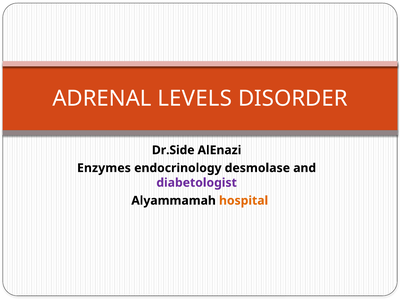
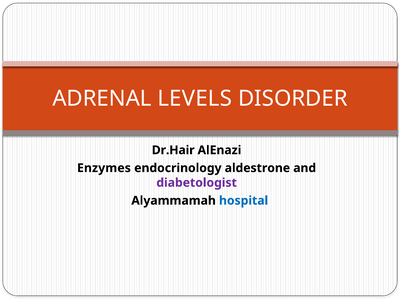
Dr.Side: Dr.Side -> Dr.Hair
desmolase: desmolase -> aldestrone
hospital colour: orange -> blue
